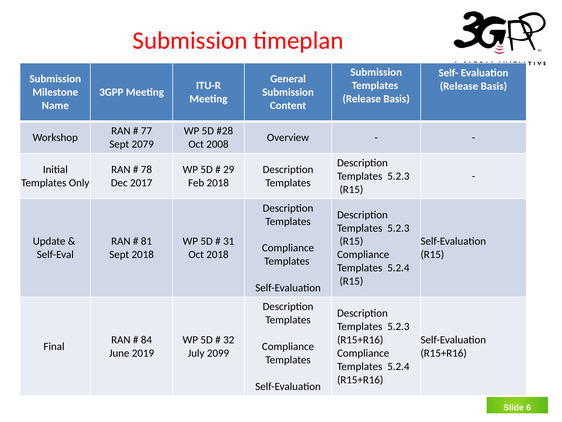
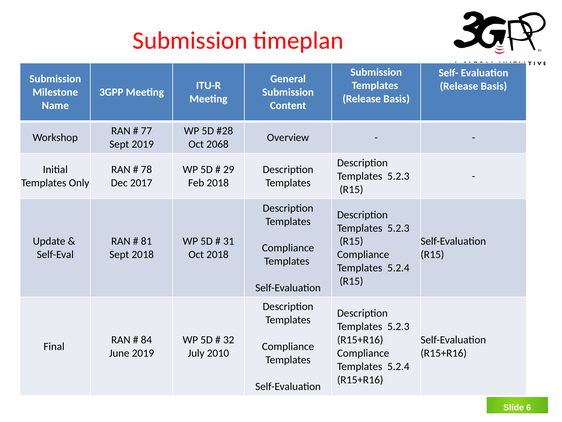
Sept 2079: 2079 -> 2019
2008: 2008 -> 2068
2099: 2099 -> 2010
